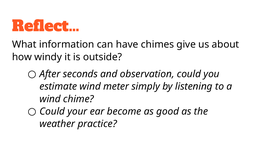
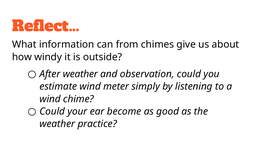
have: have -> from
After seconds: seconds -> weather
